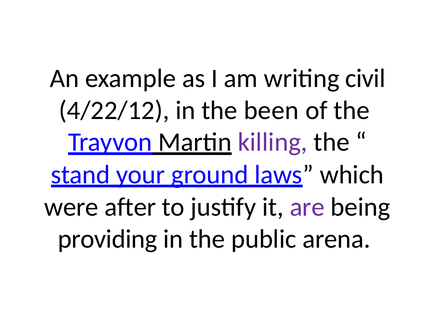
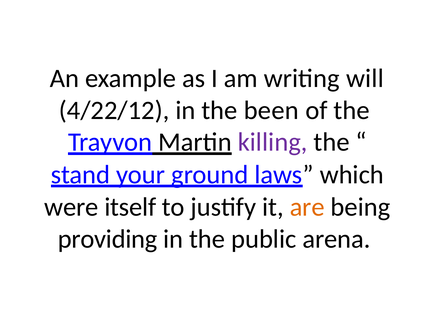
civil: civil -> will
after: after -> itself
are colour: purple -> orange
